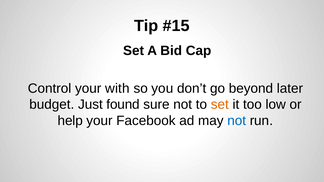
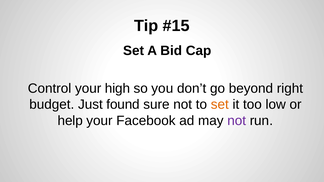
with: with -> high
later: later -> right
not at (237, 121) colour: blue -> purple
